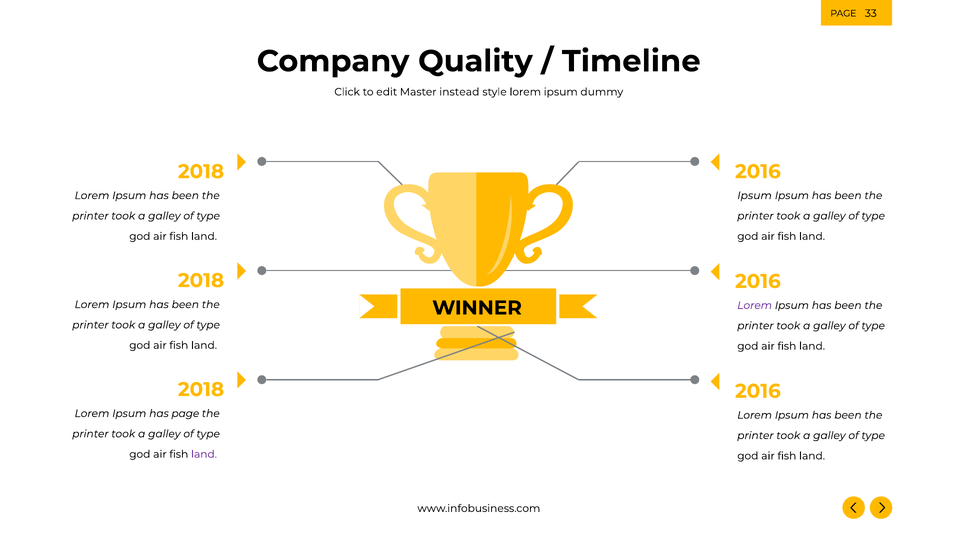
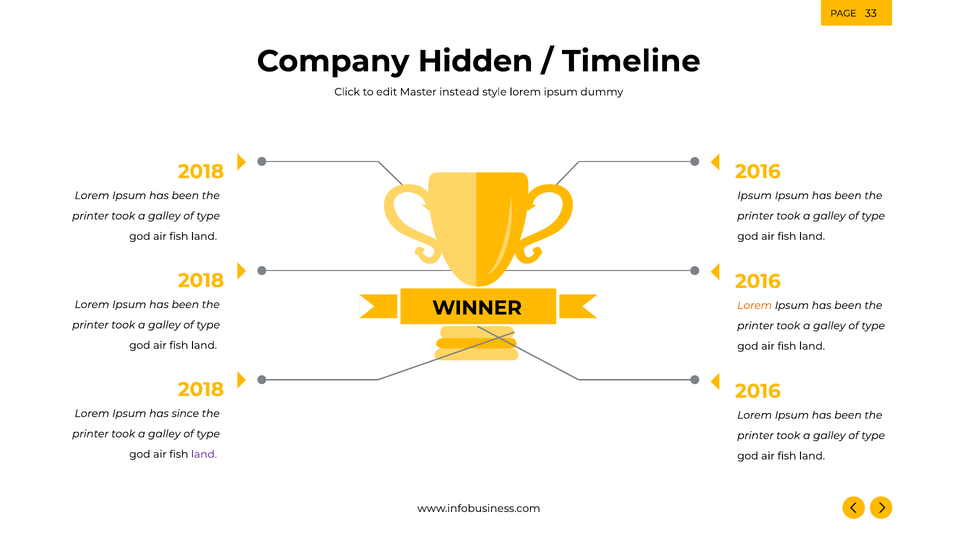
Quality: Quality -> Hidden
Lorem at (755, 305) colour: purple -> orange
has page: page -> since
